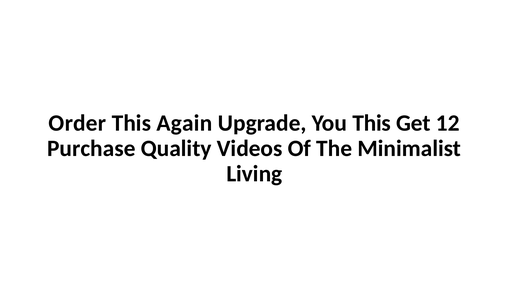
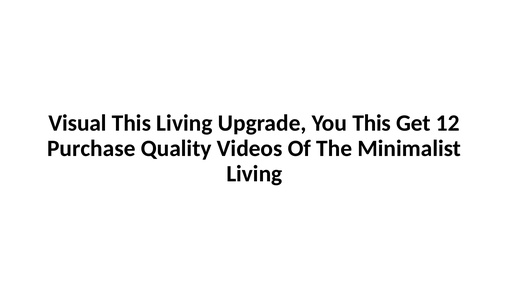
Order: Order -> Visual
This Again: Again -> Living
